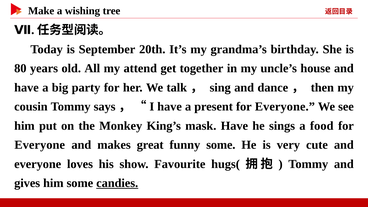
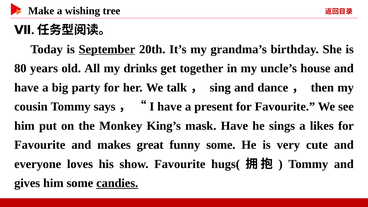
September underline: none -> present
attend: attend -> drinks
present for Everyone: Everyone -> Favourite
food: food -> likes
Everyone at (40, 145): Everyone -> Favourite
